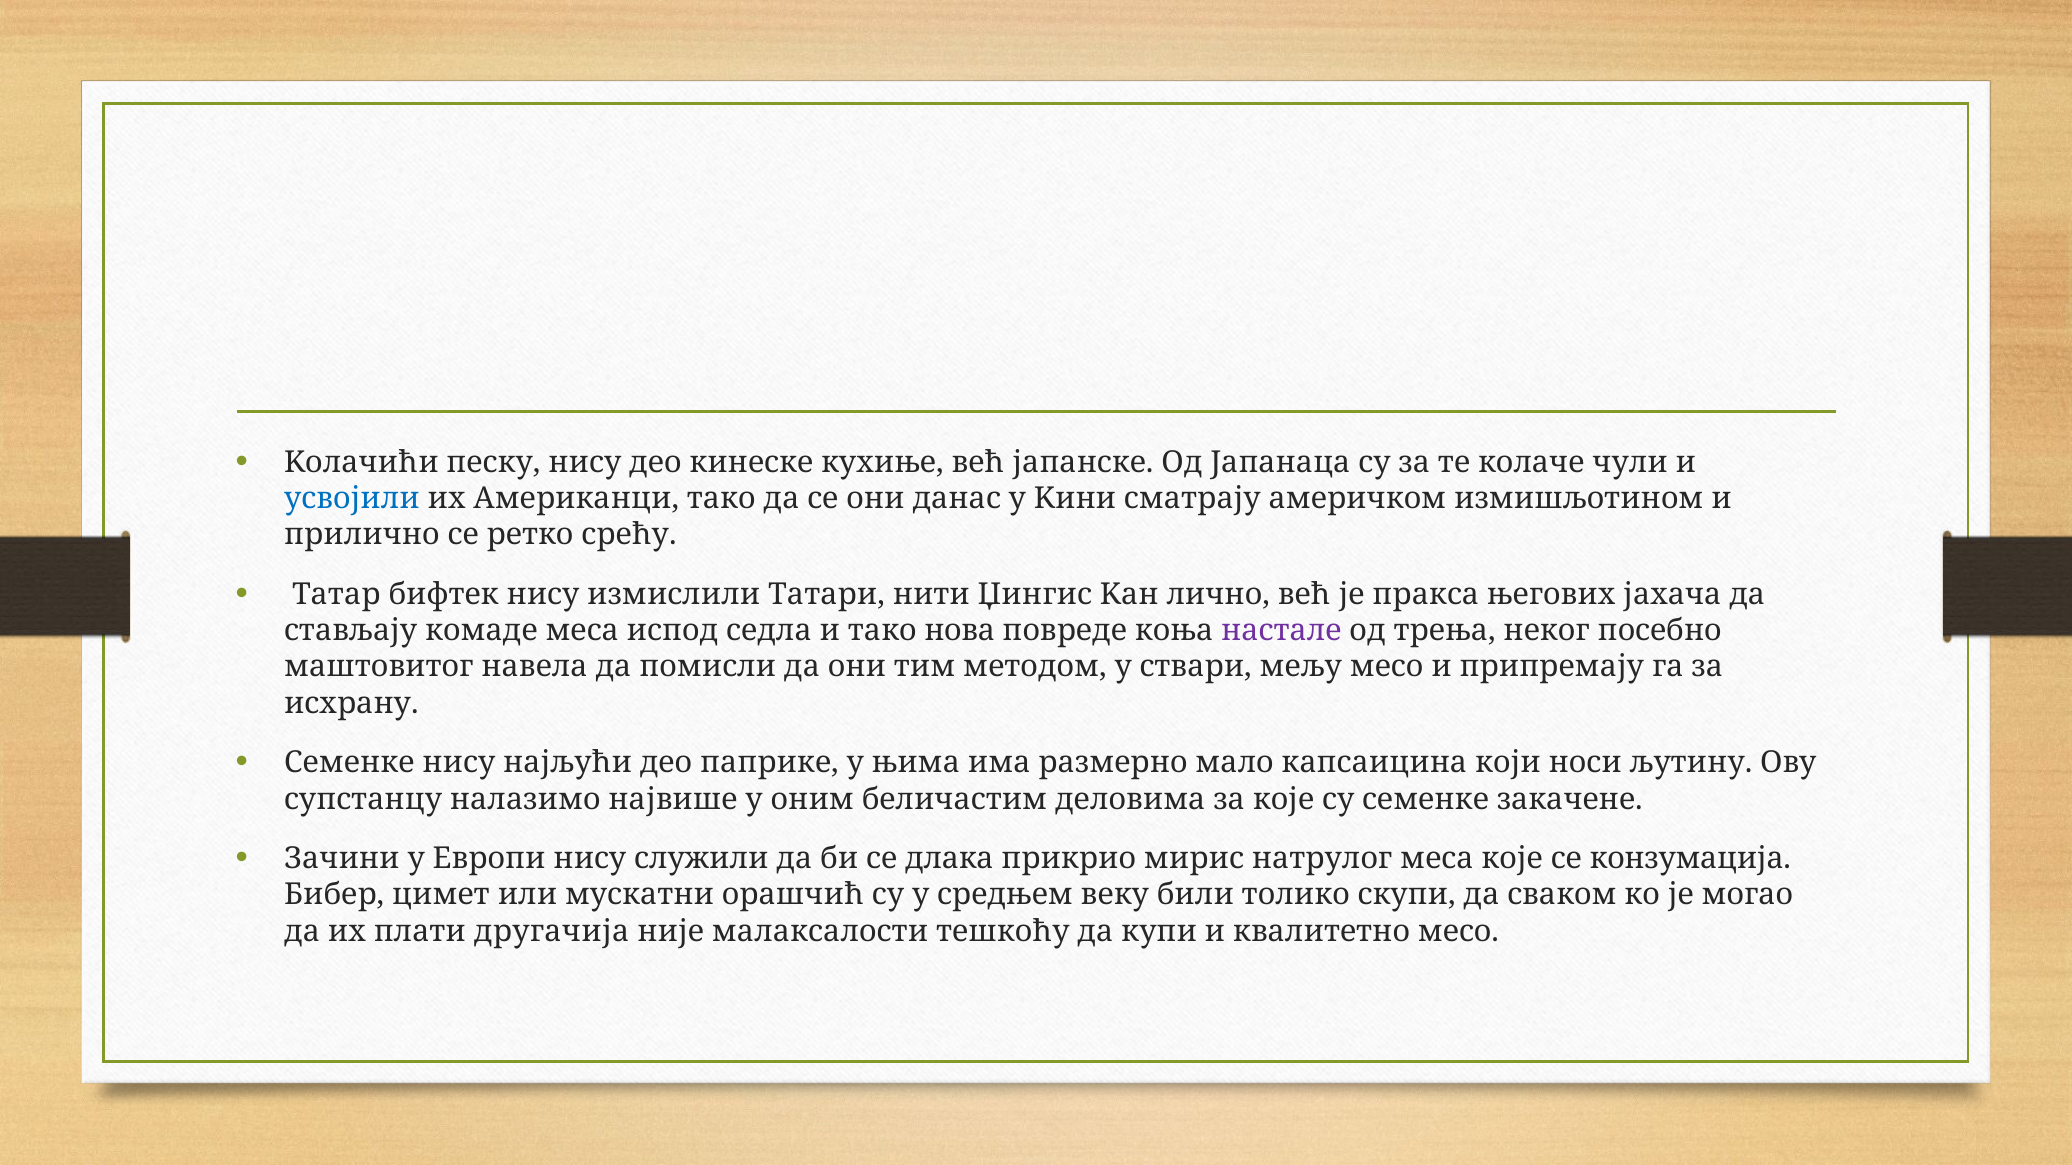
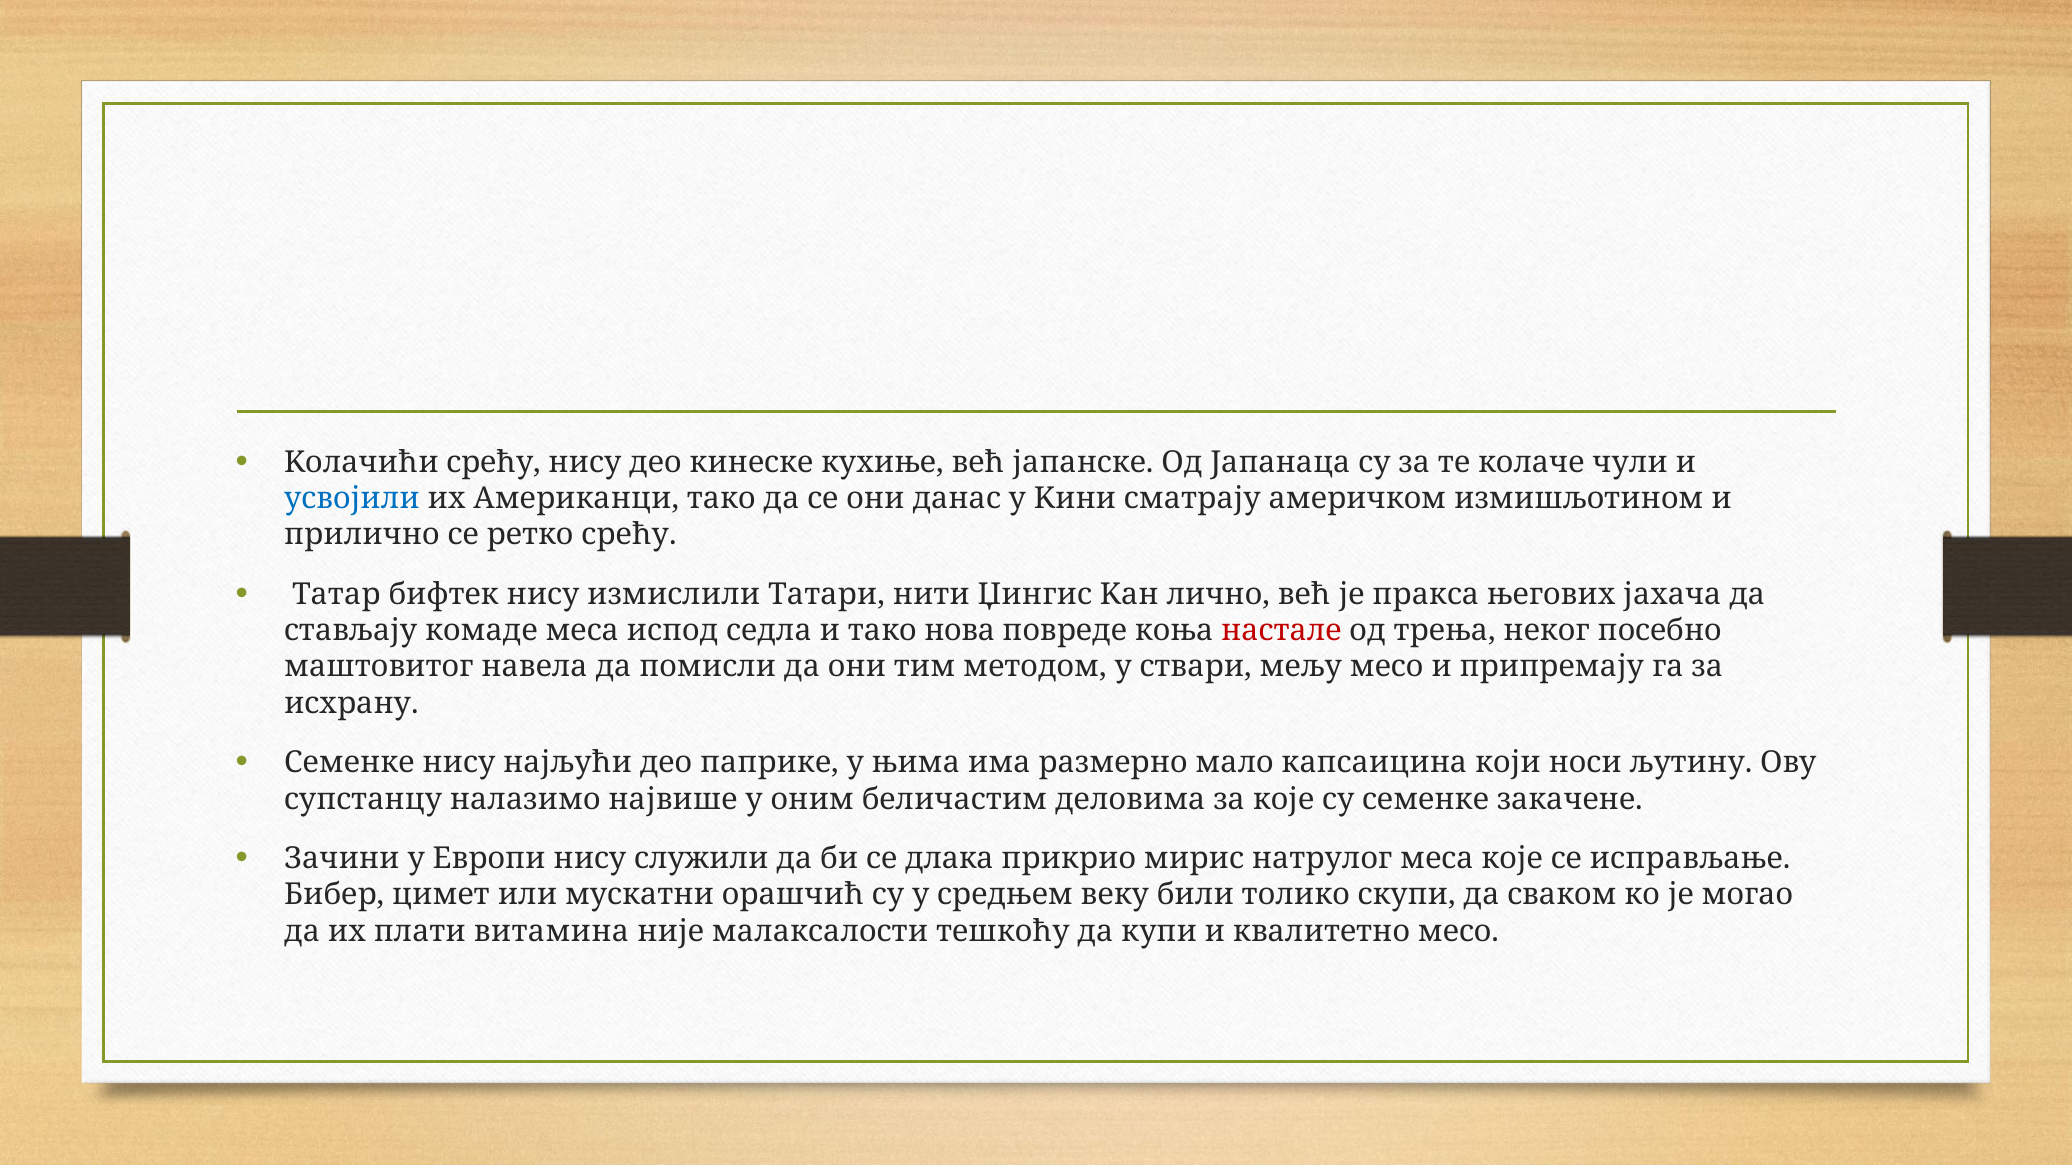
Kолачићи песку: песку -> срећу
настале colour: purple -> red
конзумација: конзумација -> исправљање
другачија: другачија -> витамина
